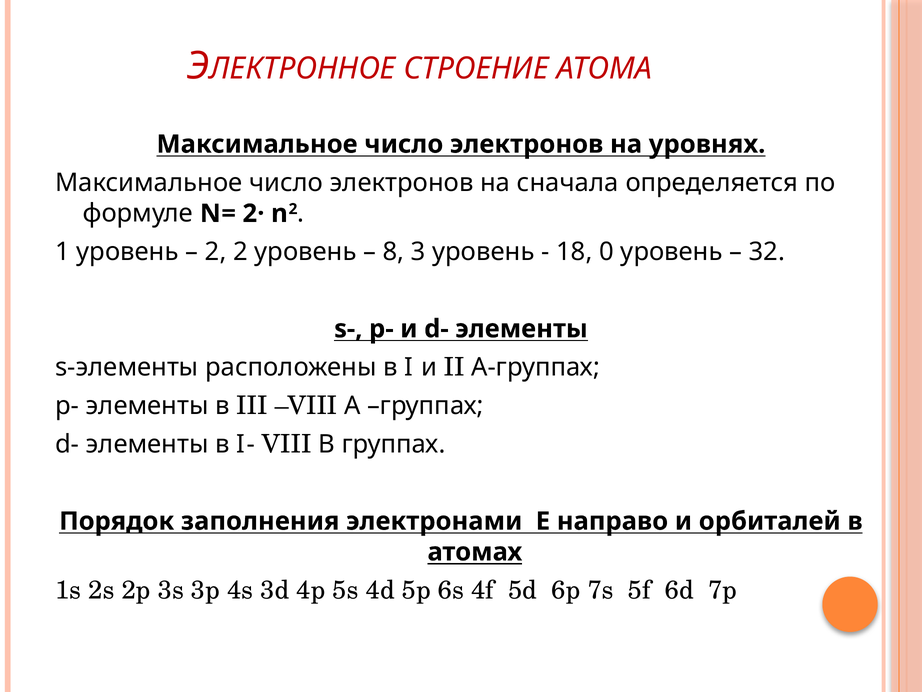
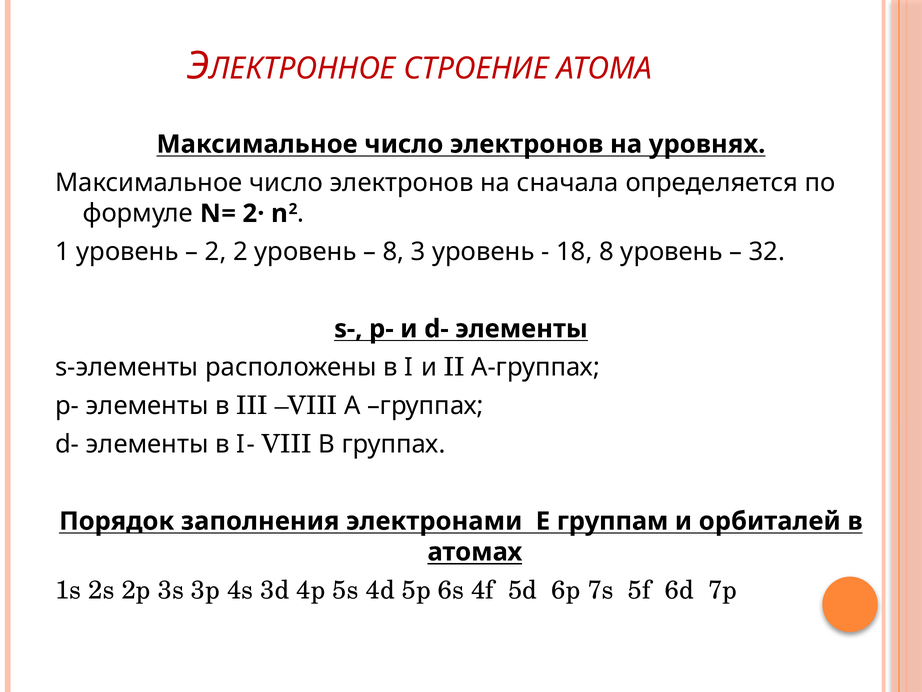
18 0: 0 -> 8
направо: направо -> группам
